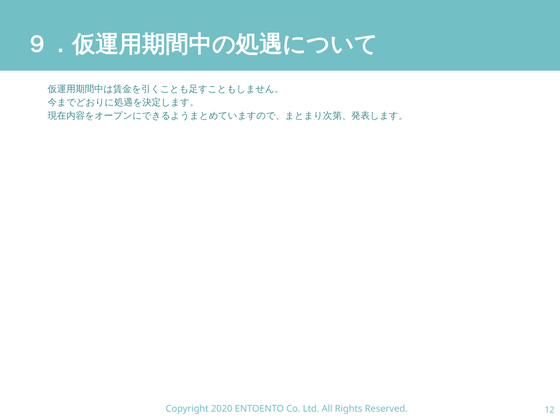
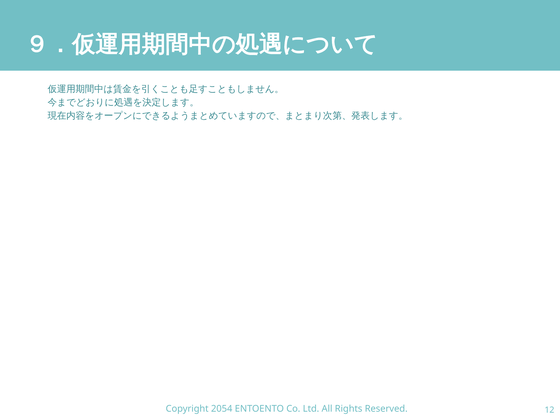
2020: 2020 -> 2054
